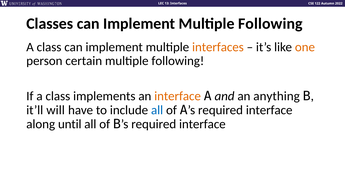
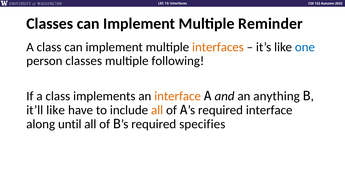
Implement Multiple Following: Following -> Reminder
one colour: orange -> blue
person certain: certain -> classes
it’ll will: will -> like
all at (157, 110) colour: blue -> orange
B’s required interface: interface -> specifies
